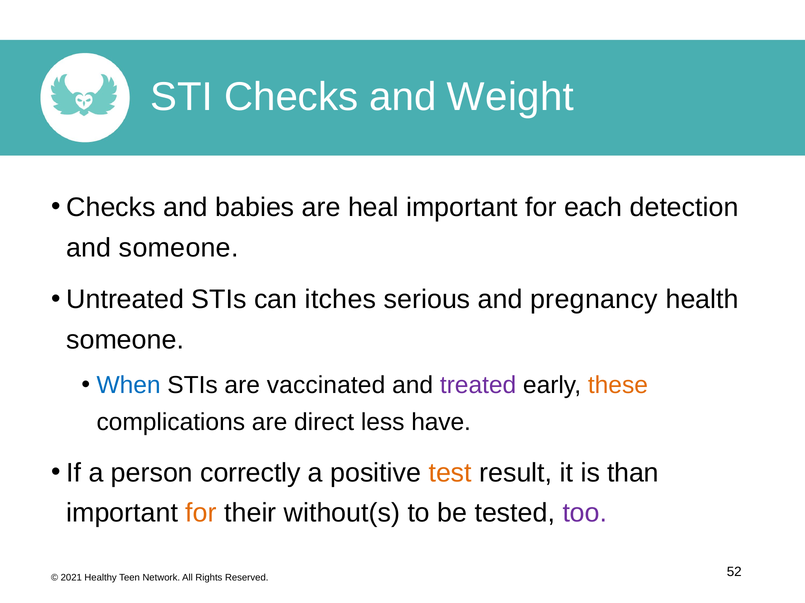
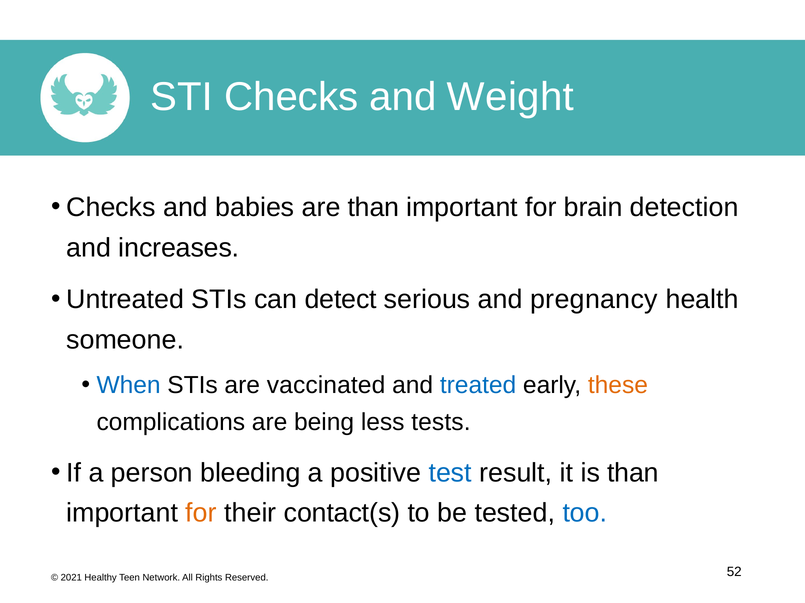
are heal: heal -> than
each: each -> brain
and someone: someone -> increases
itches: itches -> detect
treated colour: purple -> blue
direct: direct -> being
have: have -> tests
correctly: correctly -> bleeding
test colour: orange -> blue
without(s: without(s -> contact(s
too colour: purple -> blue
